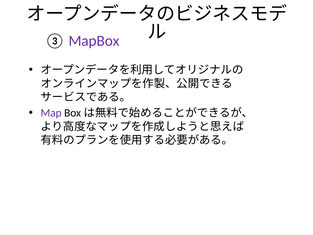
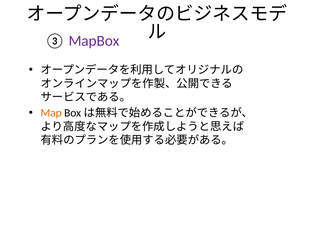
Map colour: purple -> orange
